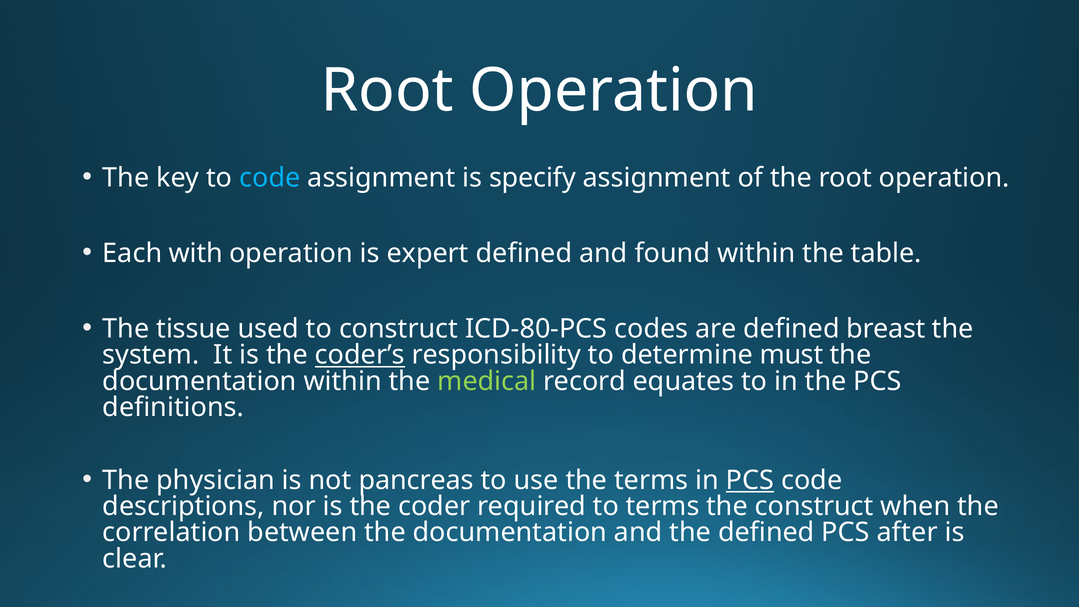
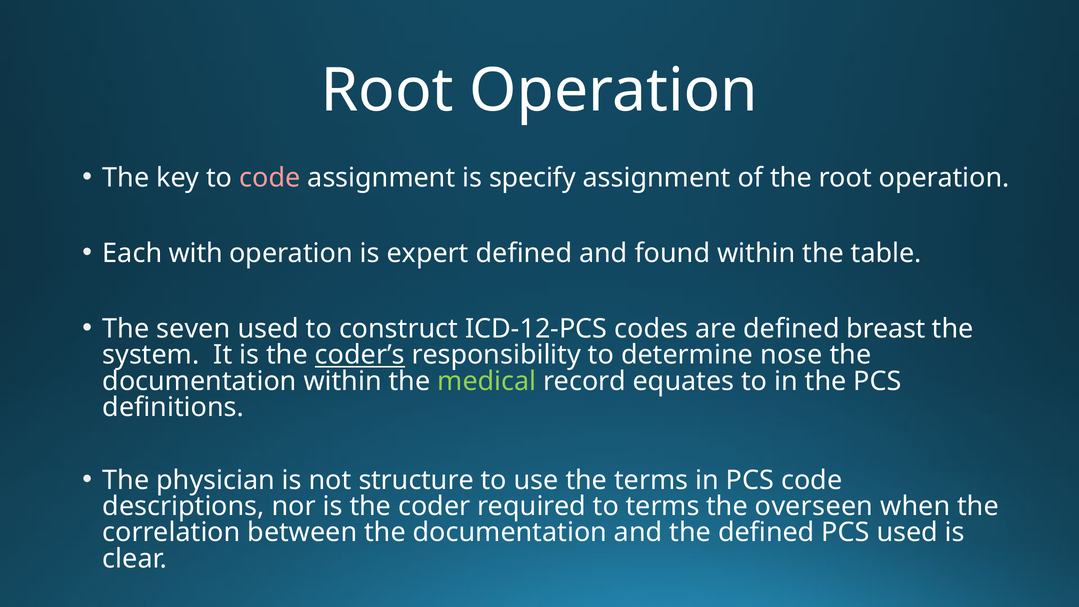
code at (270, 178) colour: light blue -> pink
tissue: tissue -> seven
ICD-80-PCS: ICD-80-PCS -> ICD-12-PCS
must: must -> nose
pancreas: pancreas -> structure
PCS at (750, 480) underline: present -> none
the construct: construct -> overseen
PCS after: after -> used
